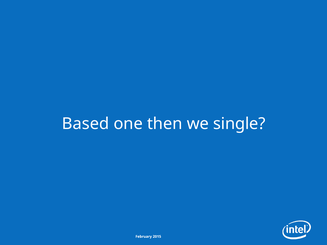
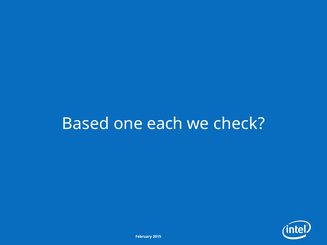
then: then -> each
single: single -> check
